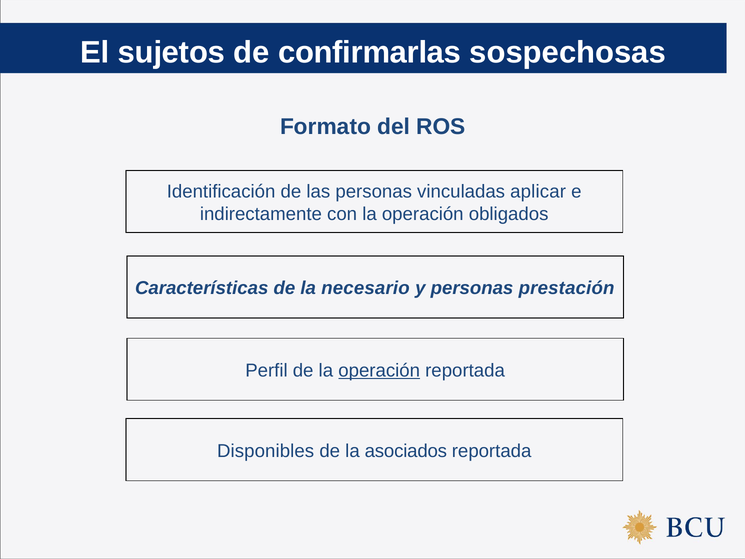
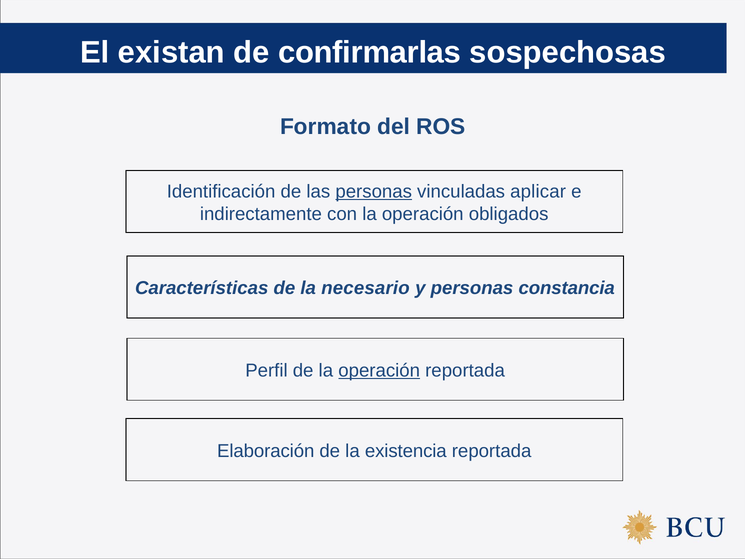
sujetos: sujetos -> existan
personas at (374, 192) underline: none -> present
prestación: prestación -> constancia
Disponibles: Disponibles -> Elaboración
asociados: asociados -> existencia
